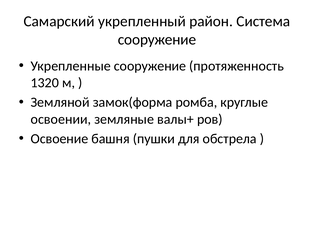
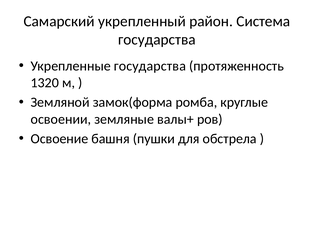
сооружение at (157, 40): сооружение -> государства
Укрепленные сооружение: сооружение -> государства
